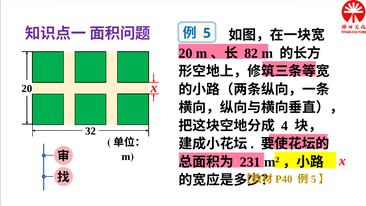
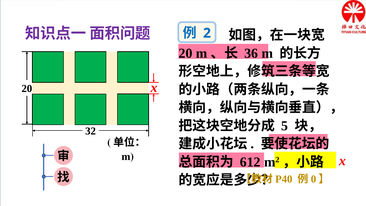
5 at (207, 33): 5 -> 2
82: 82 -> 36
4: 4 -> 5
231: 231 -> 612
5 at (313, 179): 5 -> 0
